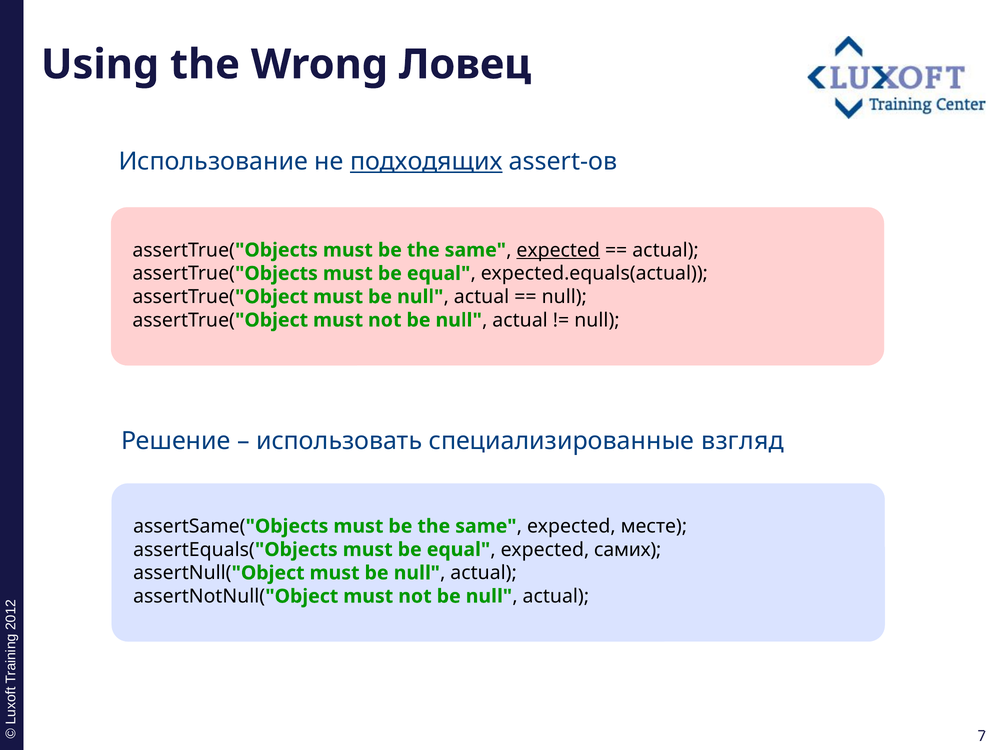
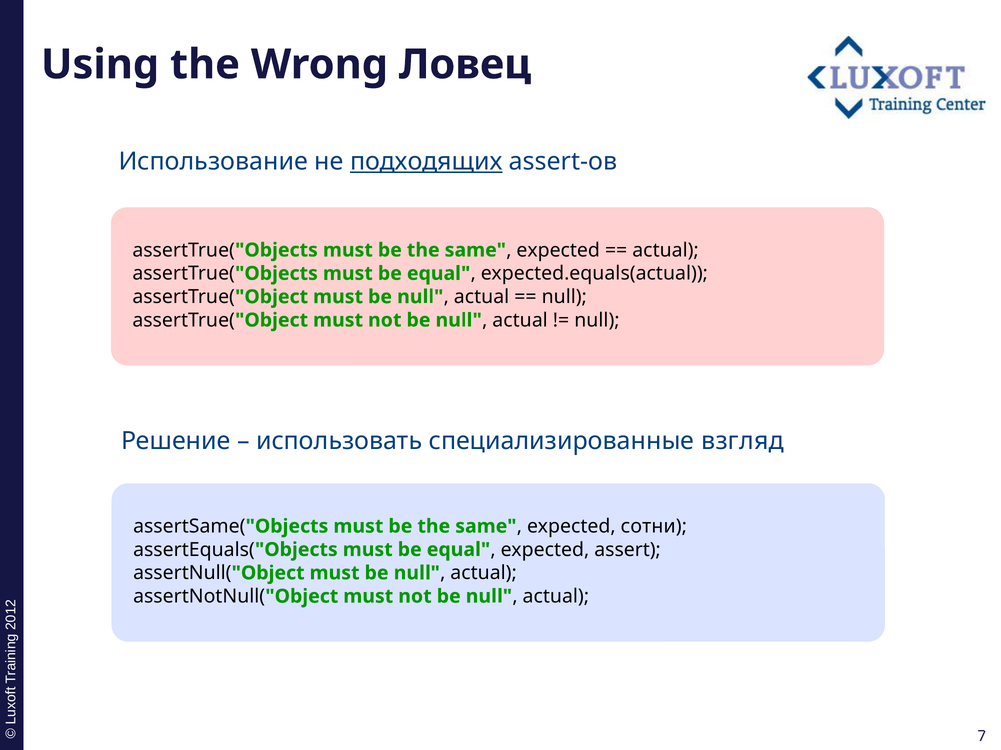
expected at (558, 250) underline: present -> none
месте: месте -> сотни
самих: самих -> assert
